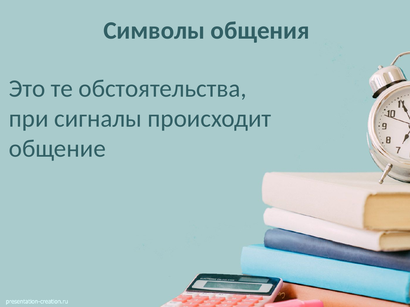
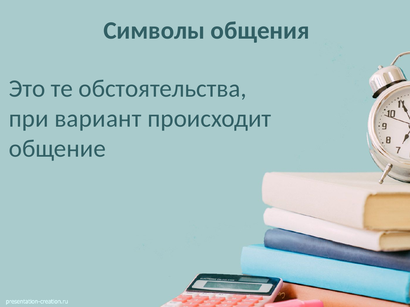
сигналы: сигналы -> вариант
